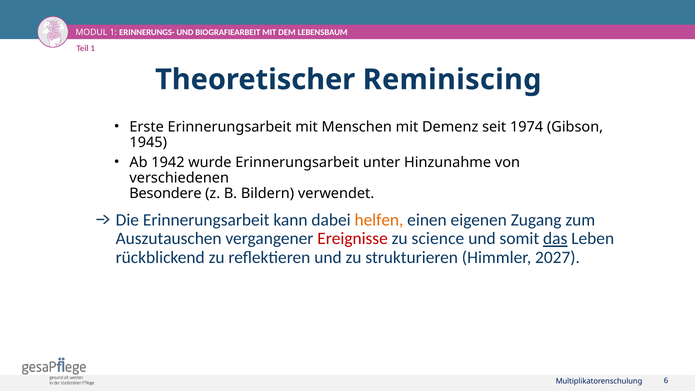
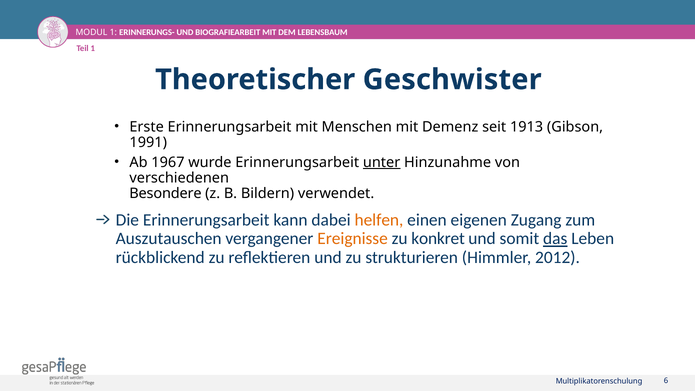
Reminiscing: Reminiscing -> Geschwister
1974: 1974 -> 1913
1945: 1945 -> 1991
1942: 1942 -> 1967
unter underline: none -> present
Ereignisse colour: red -> orange
science: science -> konkret
2027: 2027 -> 2012
